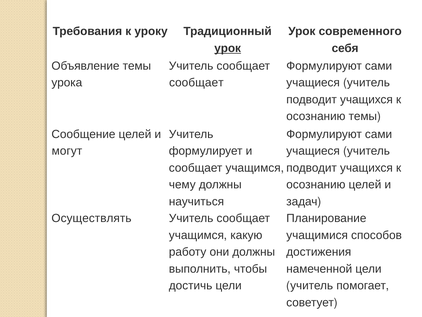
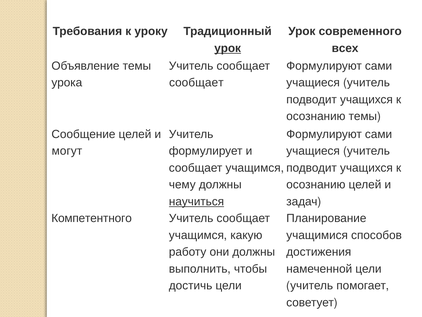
себя: себя -> всех
научиться underline: none -> present
Осуществлять: Осуществлять -> Компетентного
